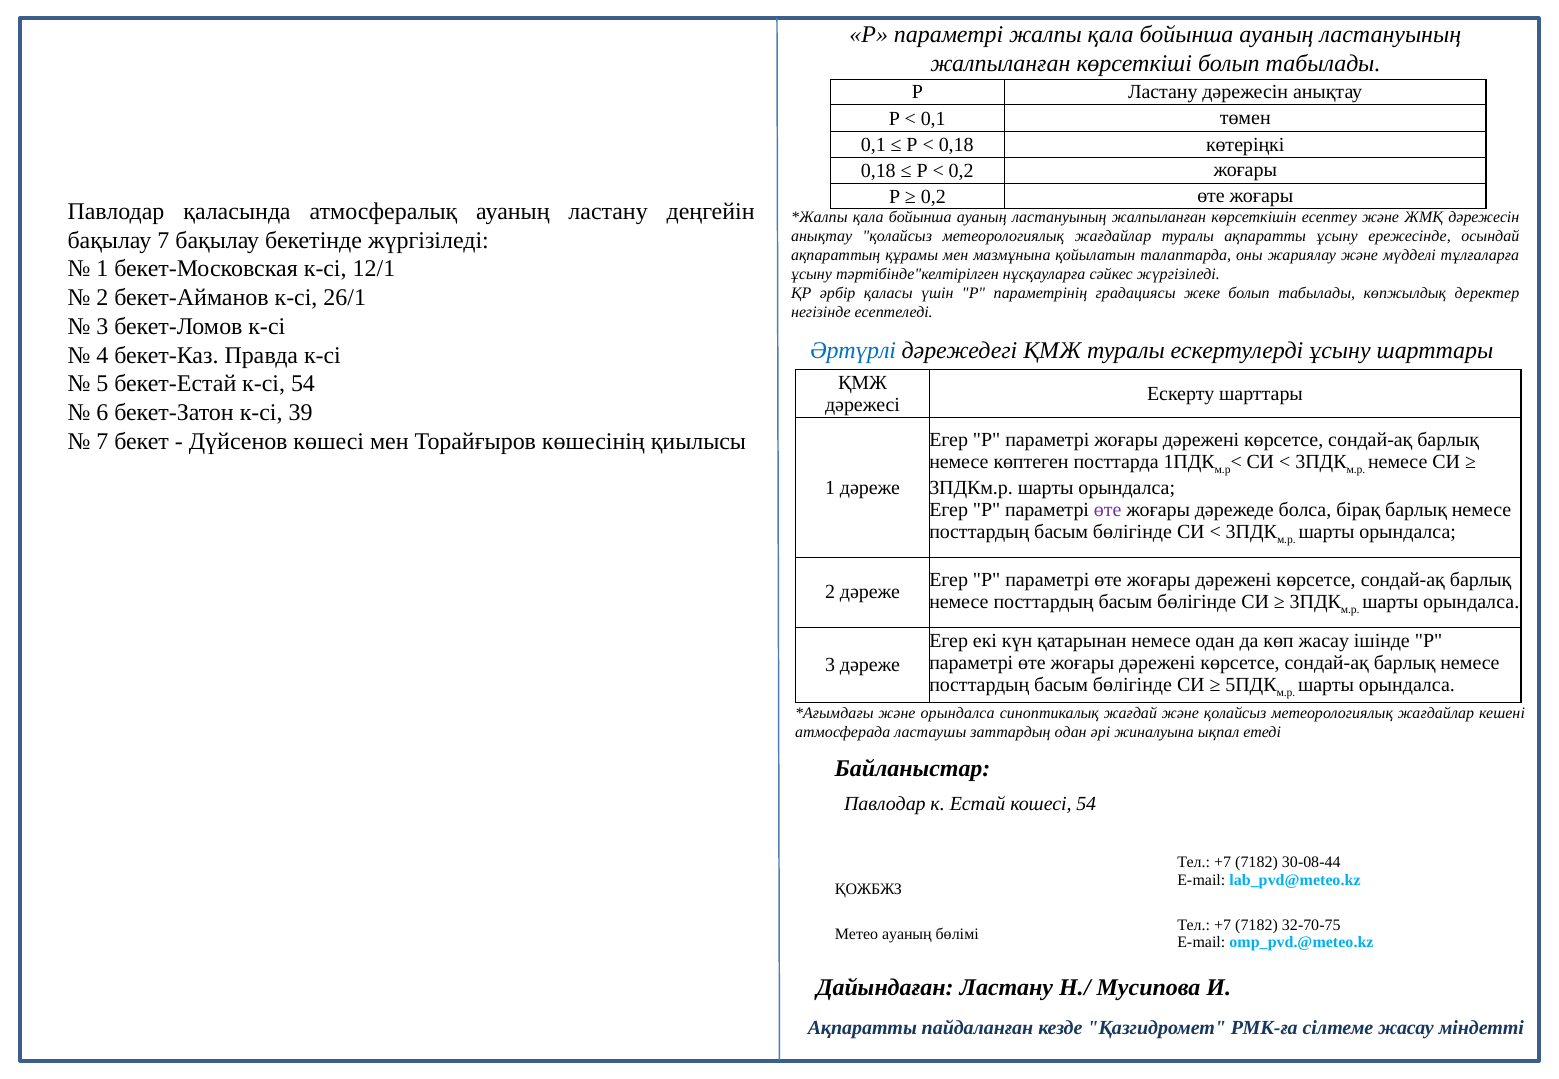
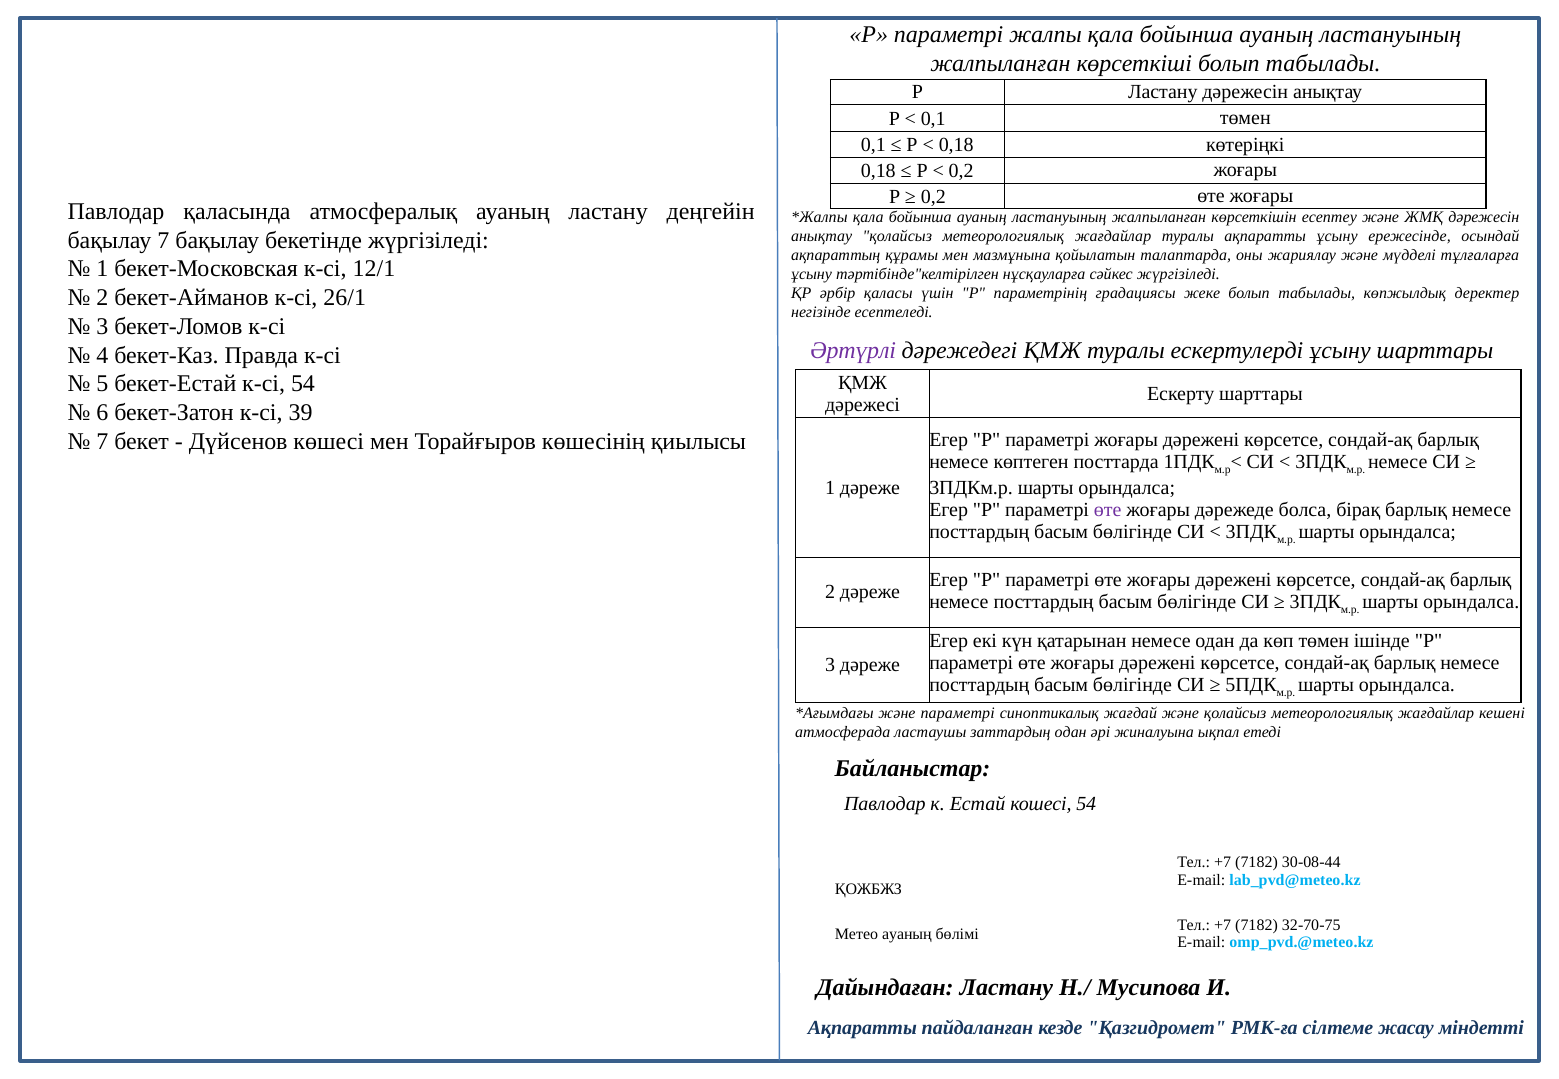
Әртүрлі colour: blue -> purple
көп жасау: жасау -> төмен
және орындалса: орындалса -> параметрі
